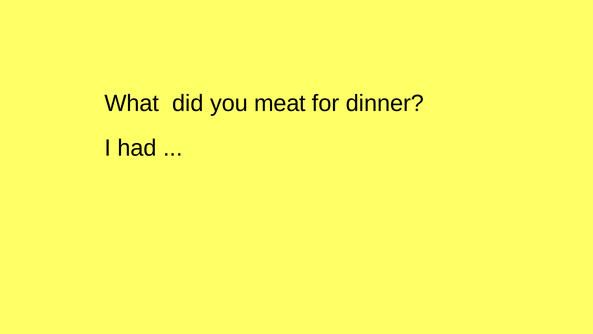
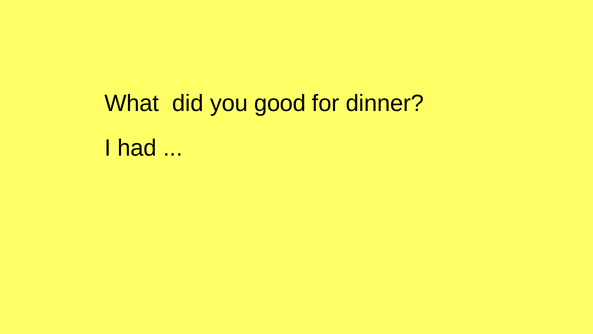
meat: meat -> good
